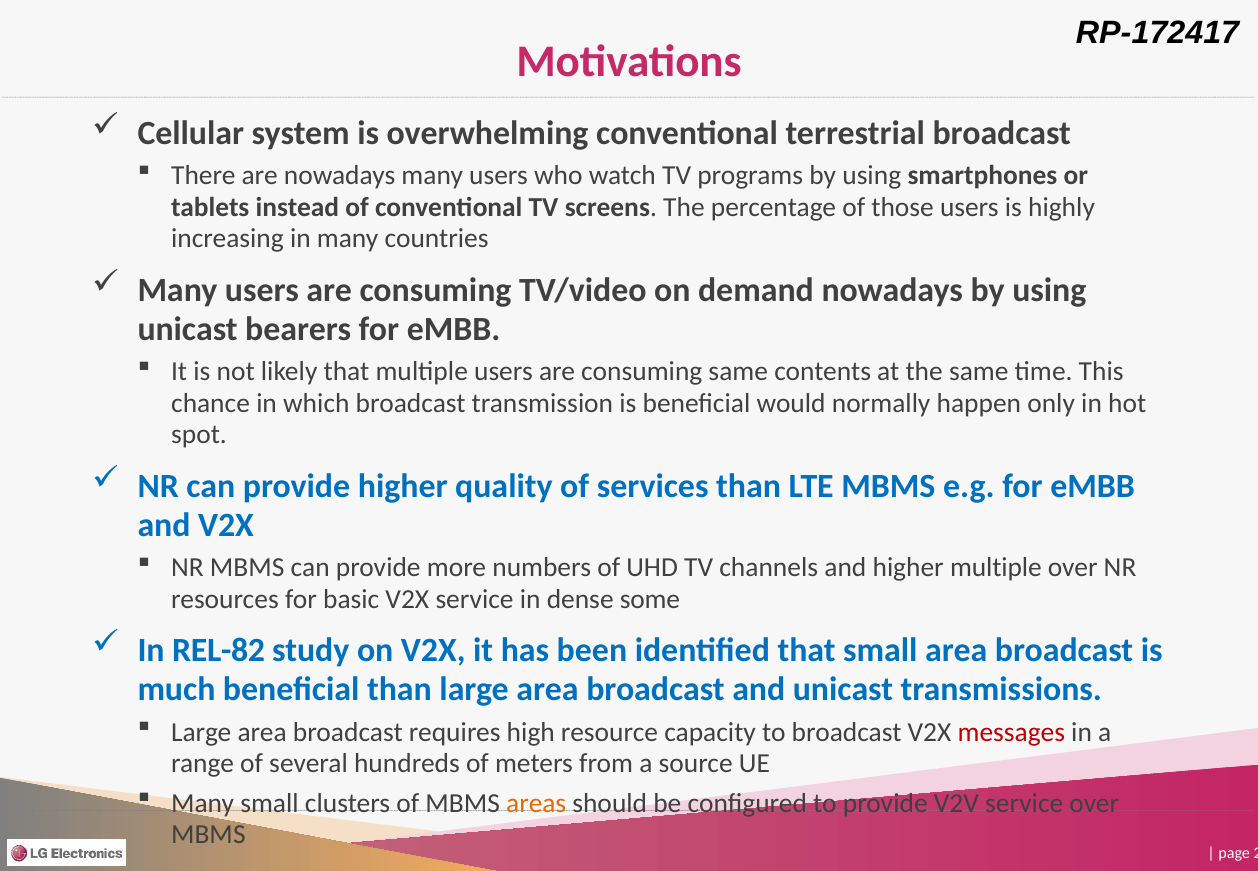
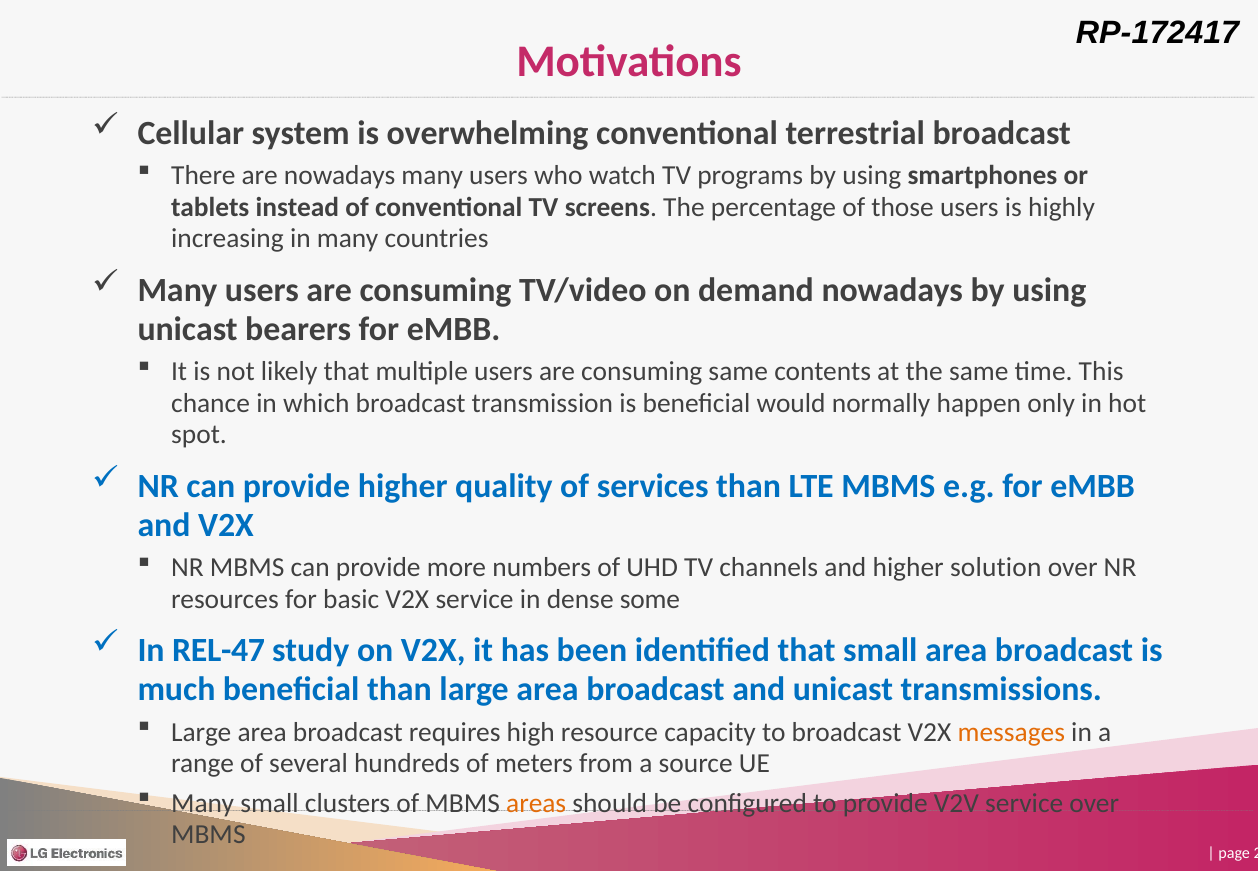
higher multiple: multiple -> solution
REL-82: REL-82 -> REL-47
messages colour: red -> orange
